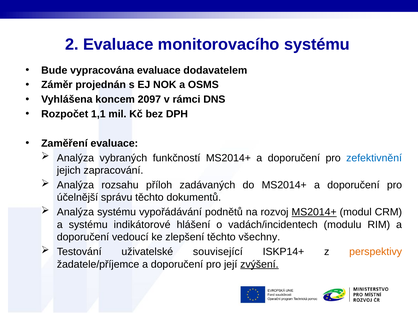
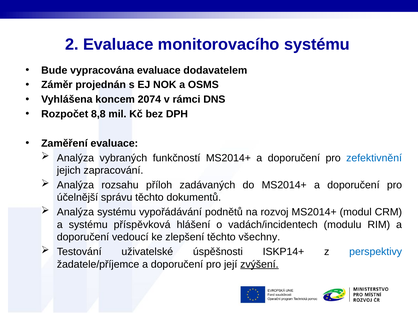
2097: 2097 -> 2074
1,1: 1,1 -> 8,8
MS2014+ at (314, 212) underline: present -> none
indikátorové: indikátorové -> příspěvková
související: související -> úspěšnosti
perspektivy colour: orange -> blue
